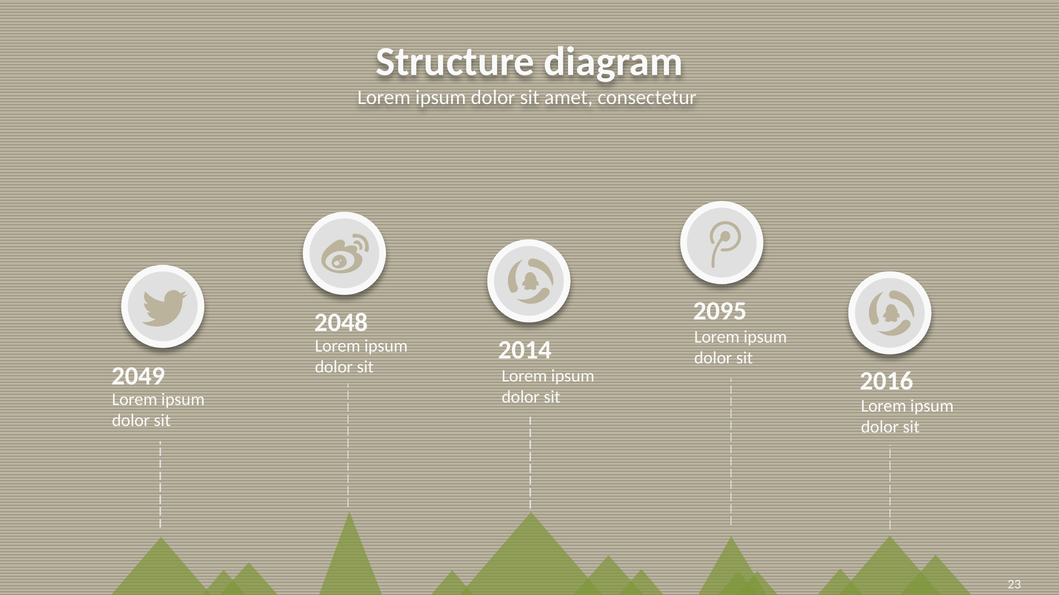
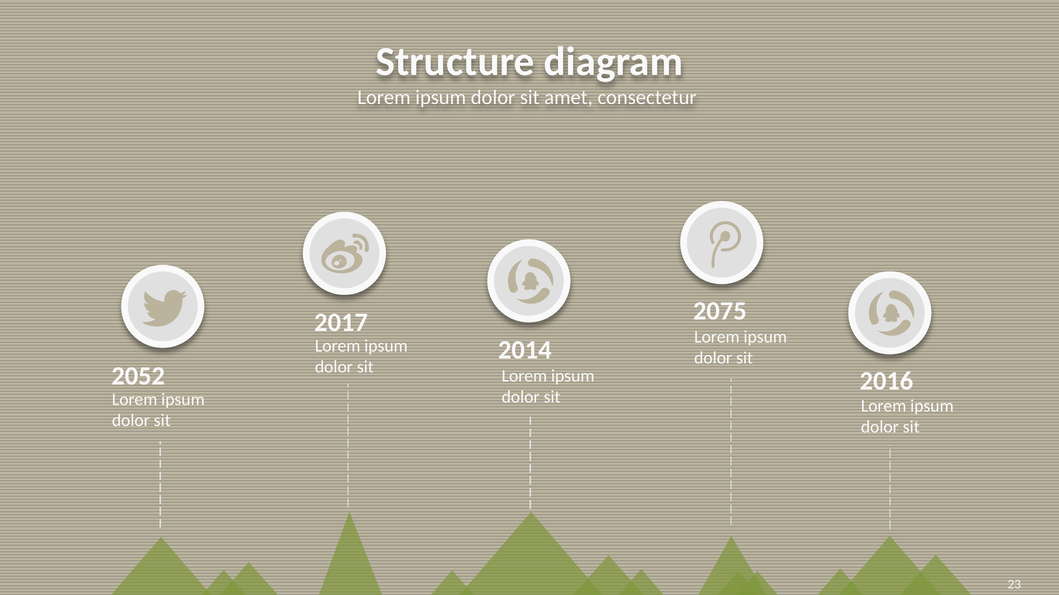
2095: 2095 -> 2075
2048: 2048 -> 2017
2049: 2049 -> 2052
